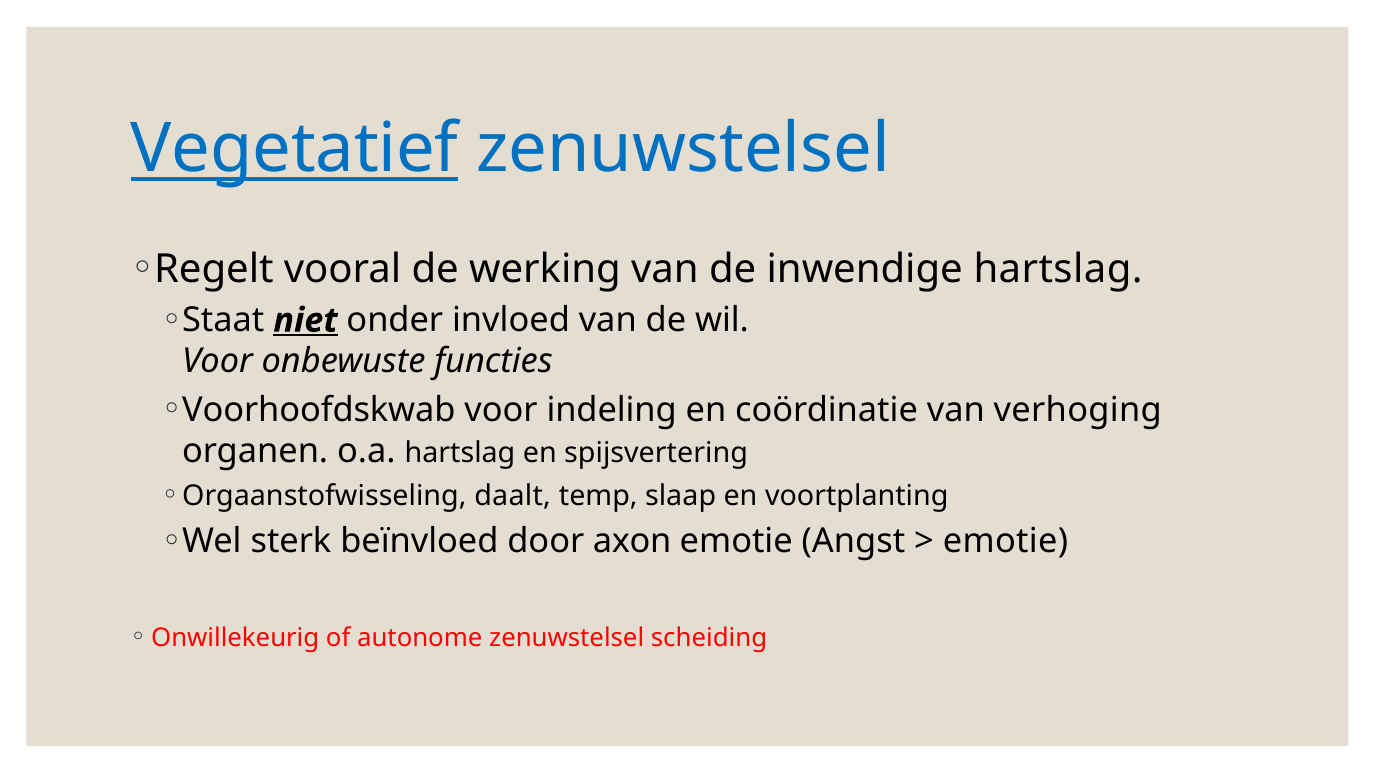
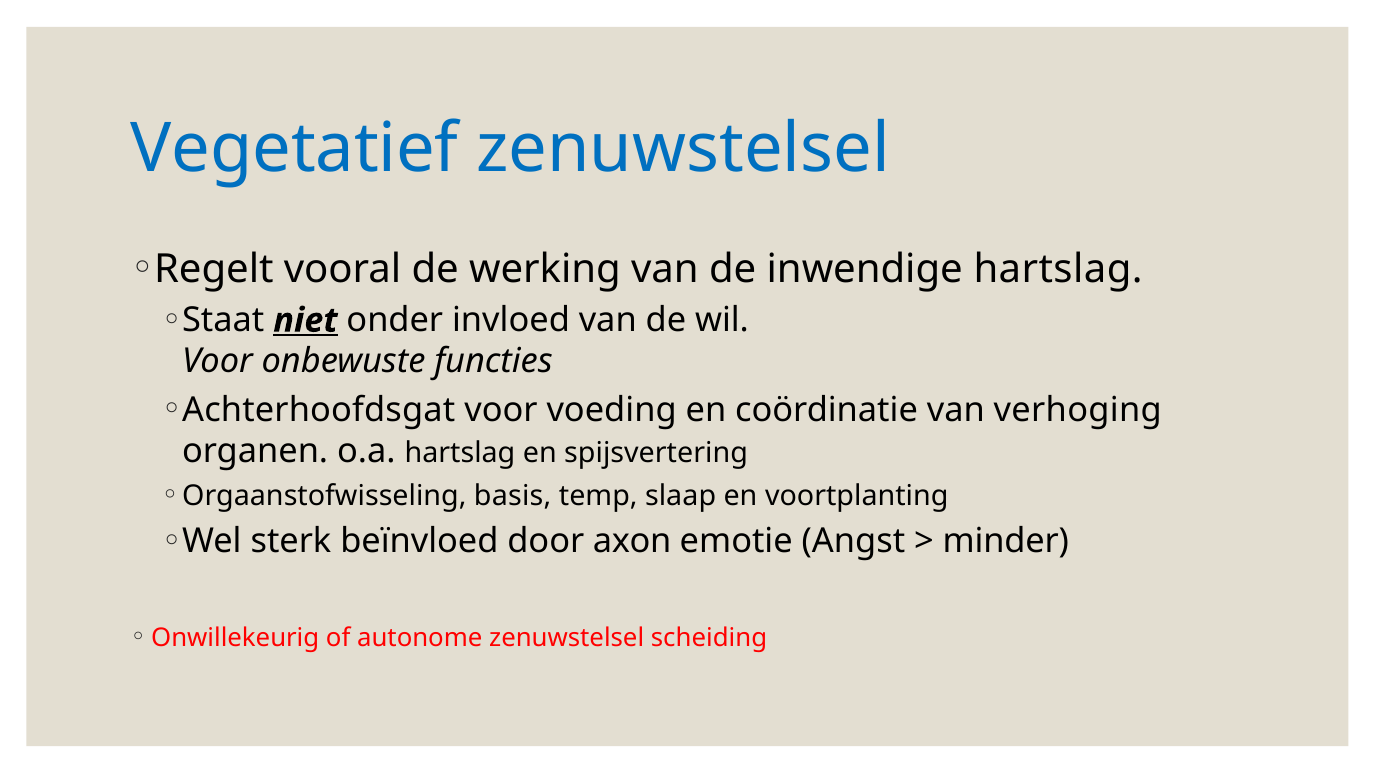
Vegetatief underline: present -> none
Voorhoofdskwab: Voorhoofdskwab -> Achterhoofdsgat
indeling: indeling -> voeding
daalt: daalt -> basis
emotie at (1005, 541): emotie -> minder
